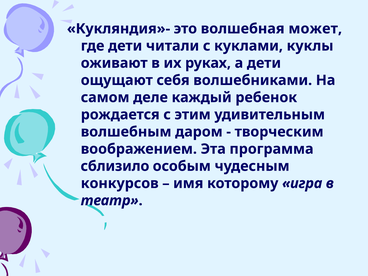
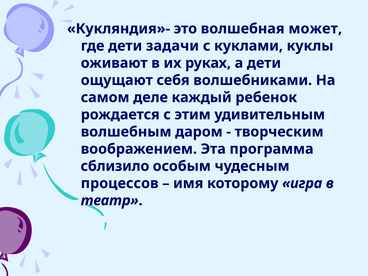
читали: читали -> задачи
конкурсов: конкурсов -> процессов
